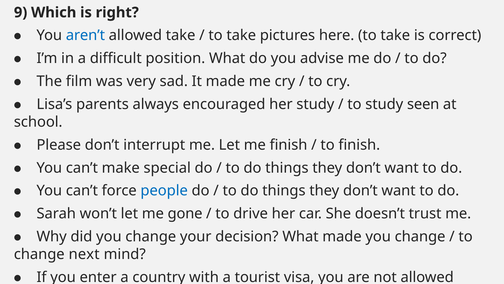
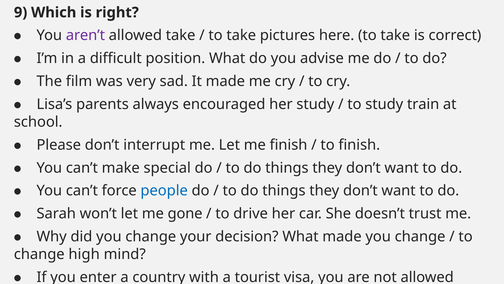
aren’t colour: blue -> purple
seen: seen -> train
next: next -> high
